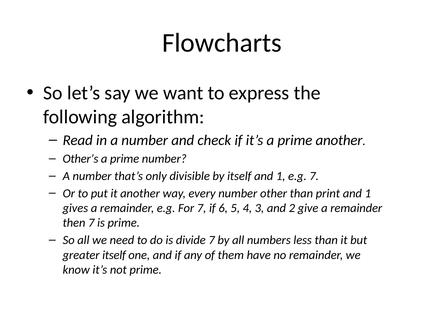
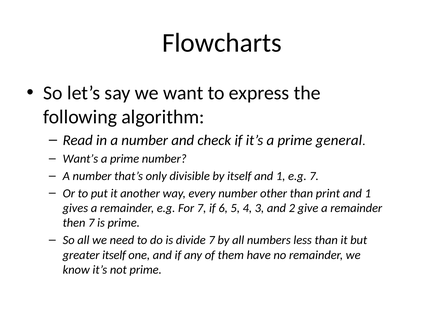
prime another: another -> general
Other’s: Other’s -> Want’s
